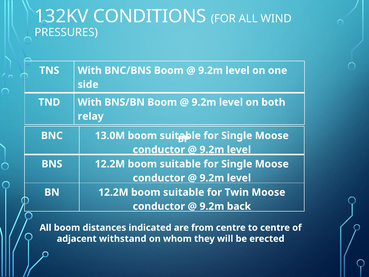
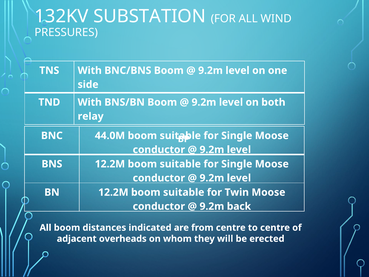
CONDITIONS: CONDITIONS -> SUBSTATION
13.0M: 13.0M -> 44.0M
withstand: withstand -> overheads
